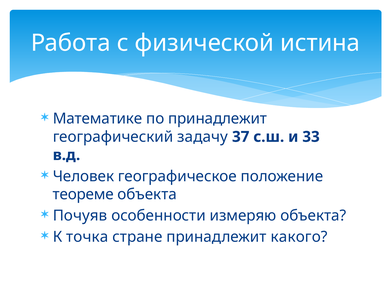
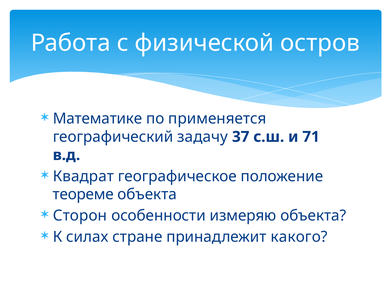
истина: истина -> остров
по принадлежит: принадлежит -> применяется
33: 33 -> 71
Человек: Человек -> Квадрат
Почуяв: Почуяв -> Сторон
точка: точка -> силах
